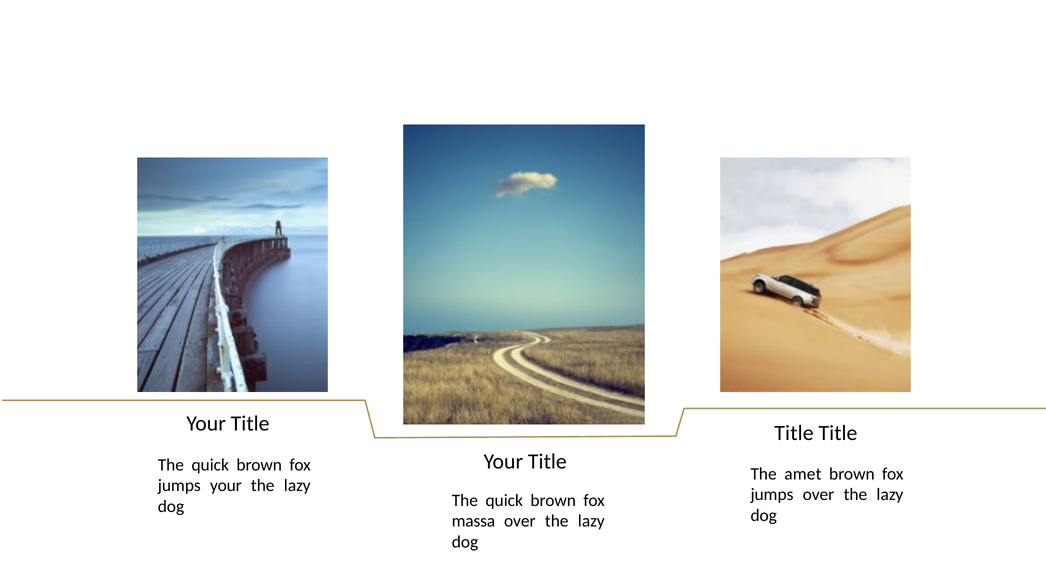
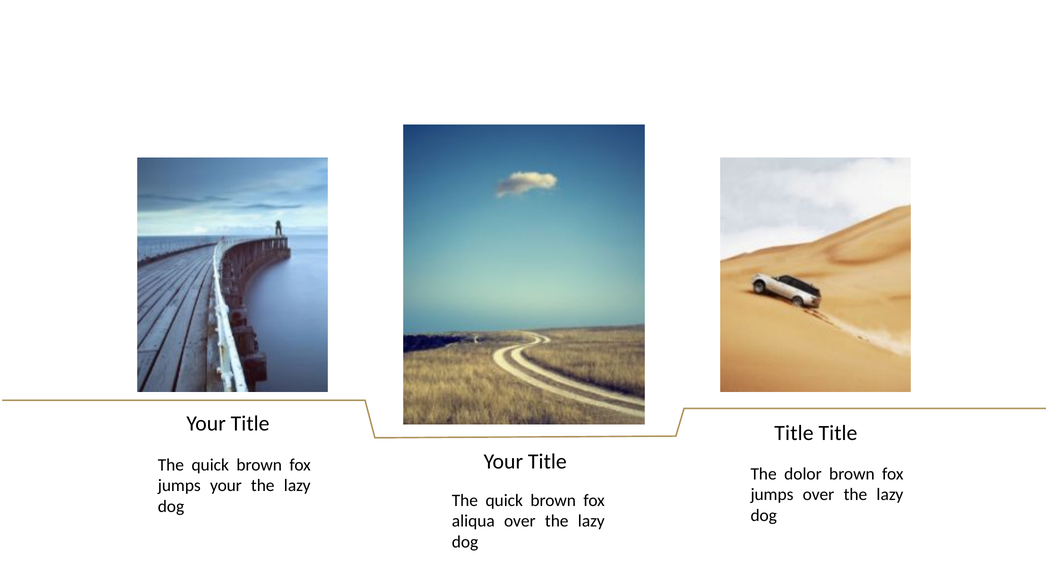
amet: amet -> dolor
massa: massa -> aliqua
